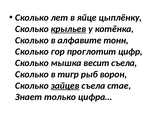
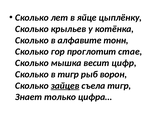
крыльев underline: present -> none
цифр: цифр -> стае
весит съела: съела -> цифр
съела стае: стае -> тигр
